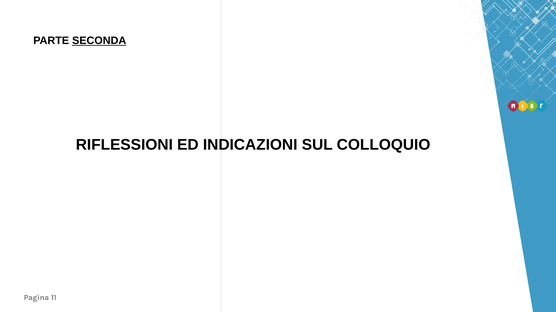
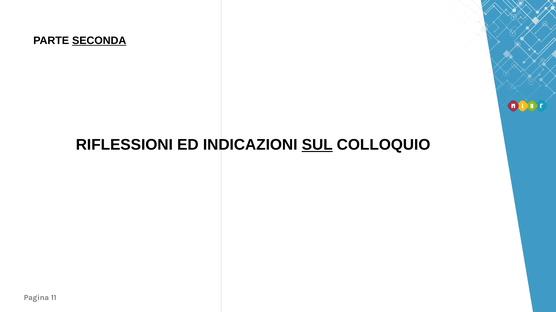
SUL underline: none -> present
